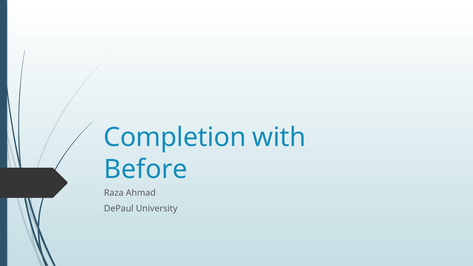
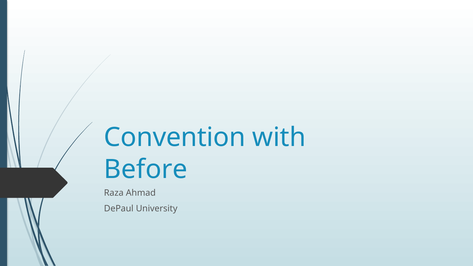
Completion: Completion -> Convention
